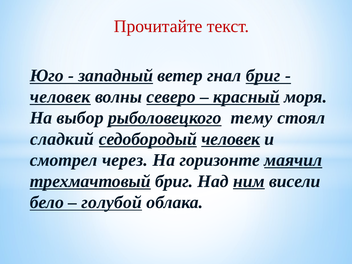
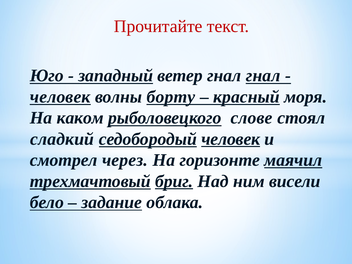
гнал бриг: бриг -> гнал
северо: северо -> борту
выбор: выбор -> каком
тему: тему -> слове
бриг at (174, 181) underline: none -> present
ним underline: present -> none
голубой: голубой -> задание
